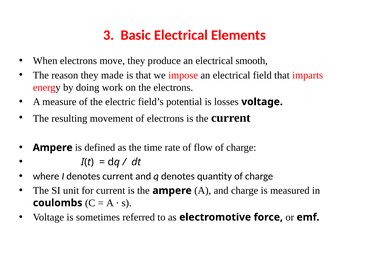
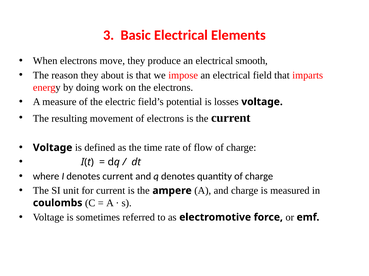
made: made -> about
Ampere at (53, 148): Ampere -> Voltage
